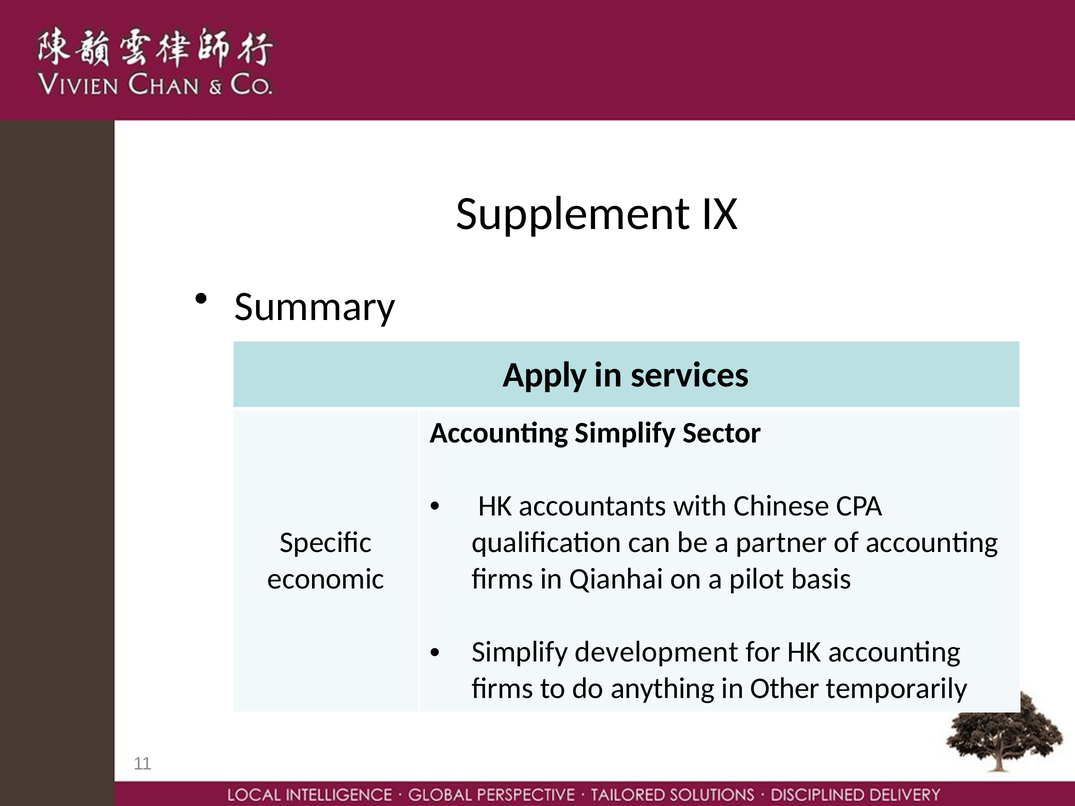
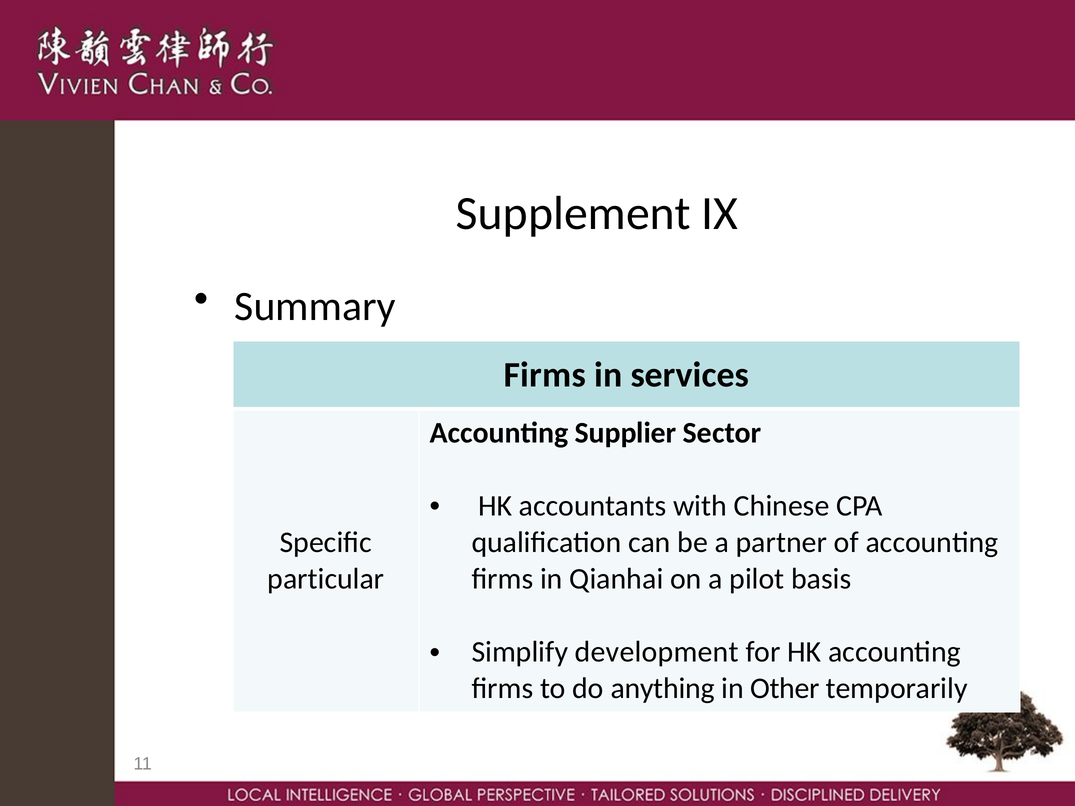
Apply at (545, 375): Apply -> Firms
Accounting Simplify: Simplify -> Supplier
economic: economic -> particular
